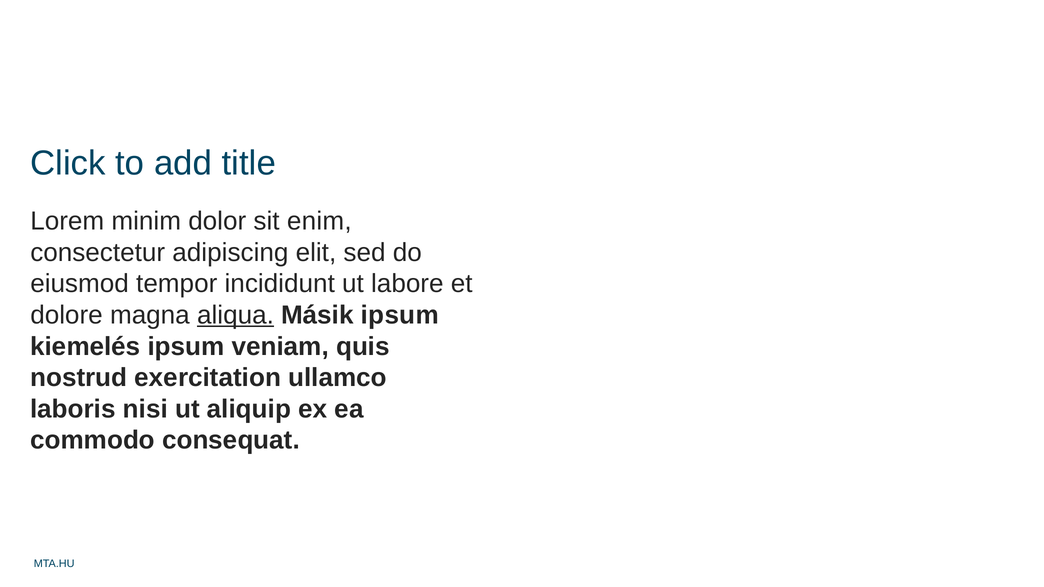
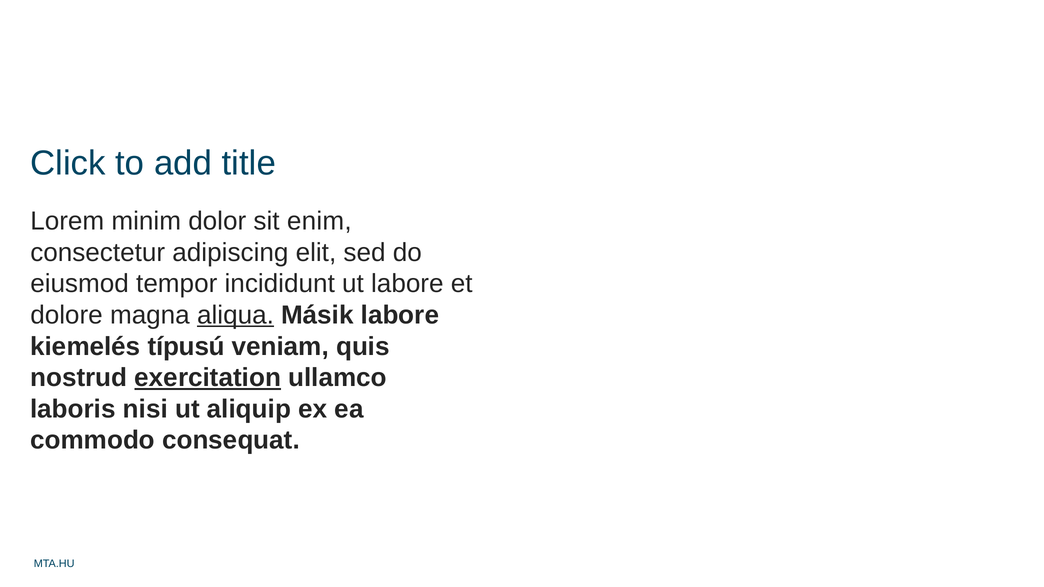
Másik ipsum: ipsum -> labore
kiemelés ipsum: ipsum -> típusú
exercitation underline: none -> present
